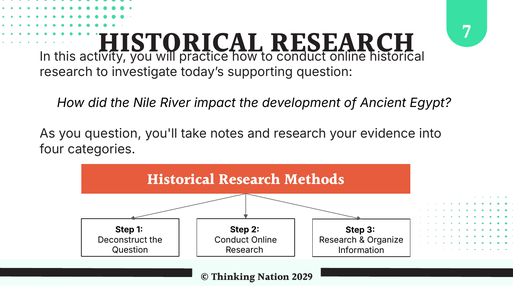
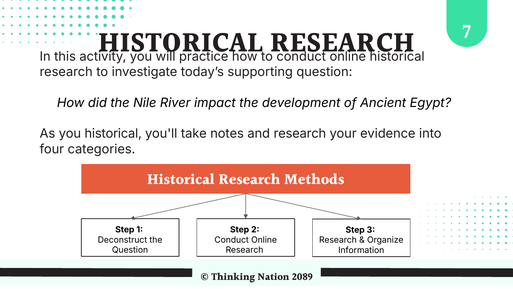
you question: question -> historical
2029: 2029 -> 2089
